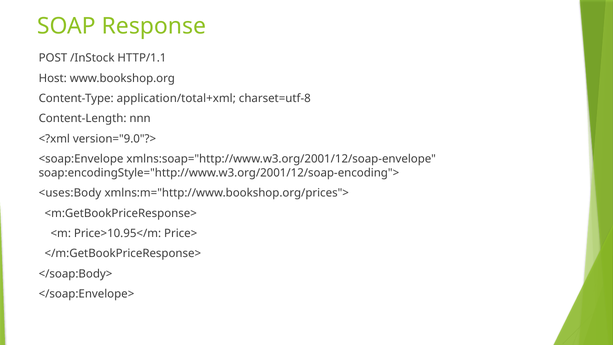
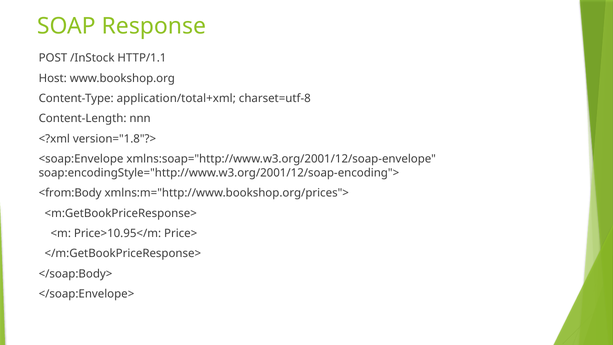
version="9.0"?>: version="9.0"?> -> version="1.8"?>
<uses:Body: <uses:Body -> <from:Body
